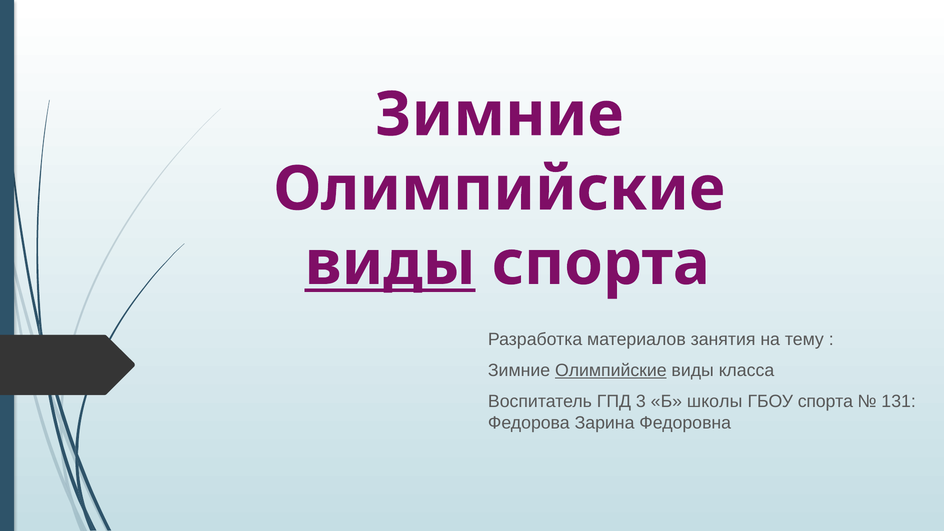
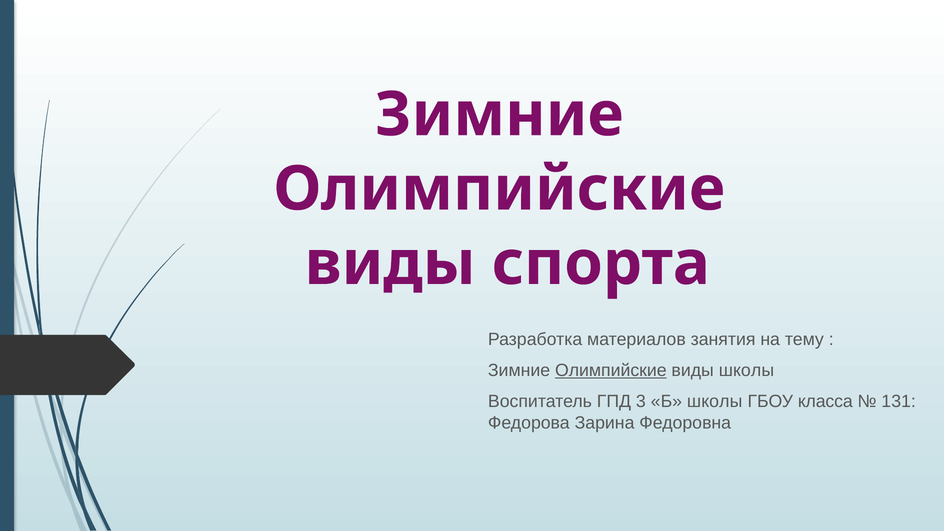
виды at (390, 264) underline: present -> none
виды класса: класса -> школы
ГБОУ спорта: спорта -> класса
